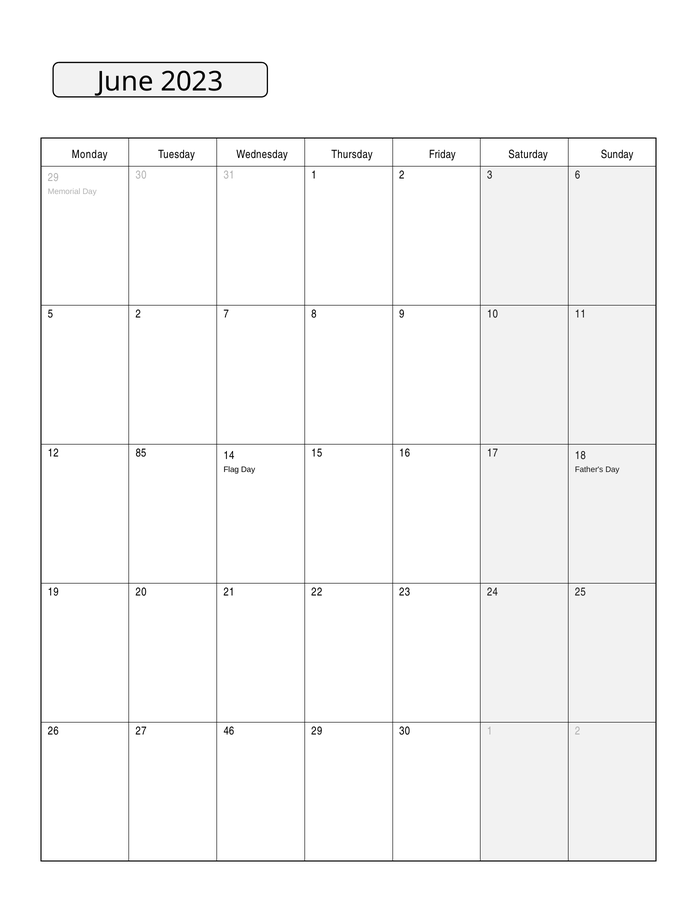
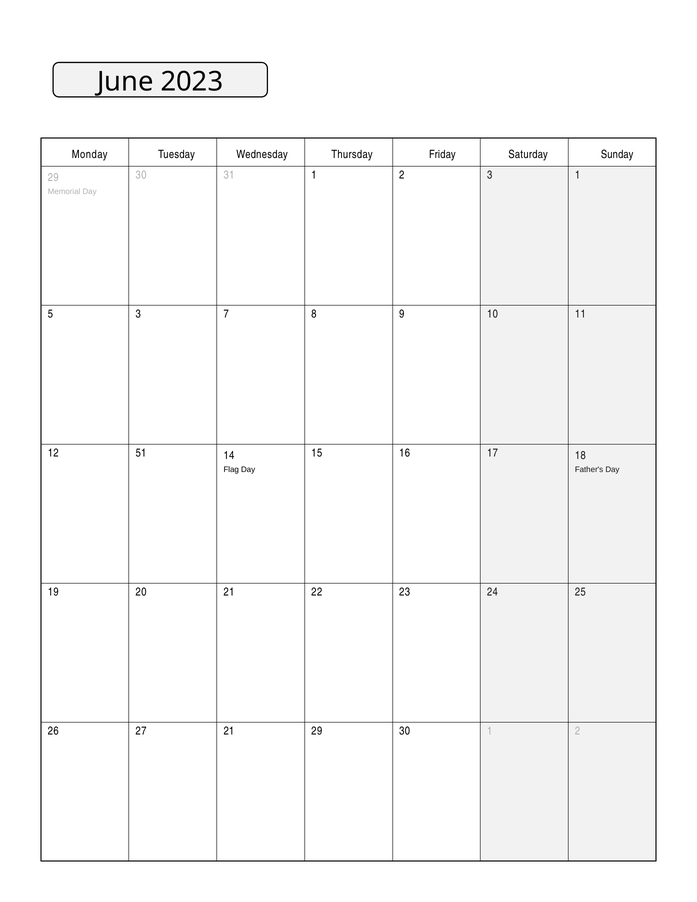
3 6: 6 -> 1
5 2: 2 -> 3
85: 85 -> 51
27 46: 46 -> 21
